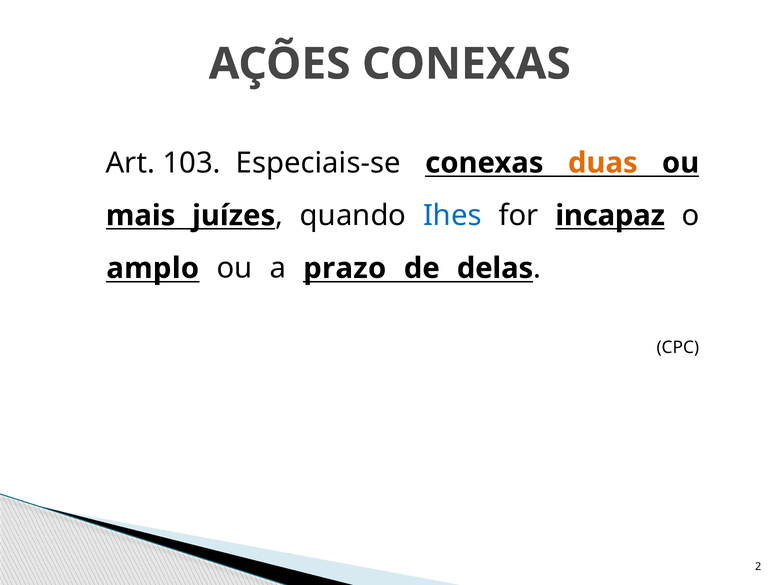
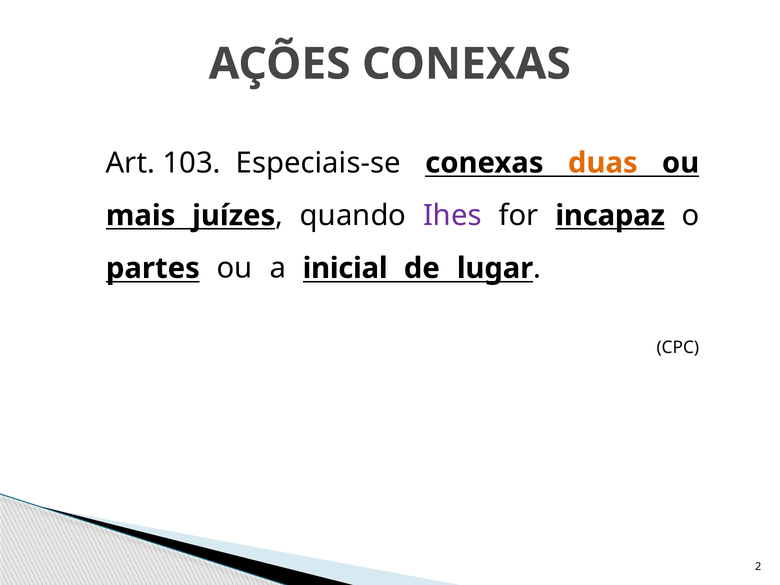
Ihes colour: blue -> purple
amplo: amplo -> partes
prazo: prazo -> inicial
delas: delas -> lugar
